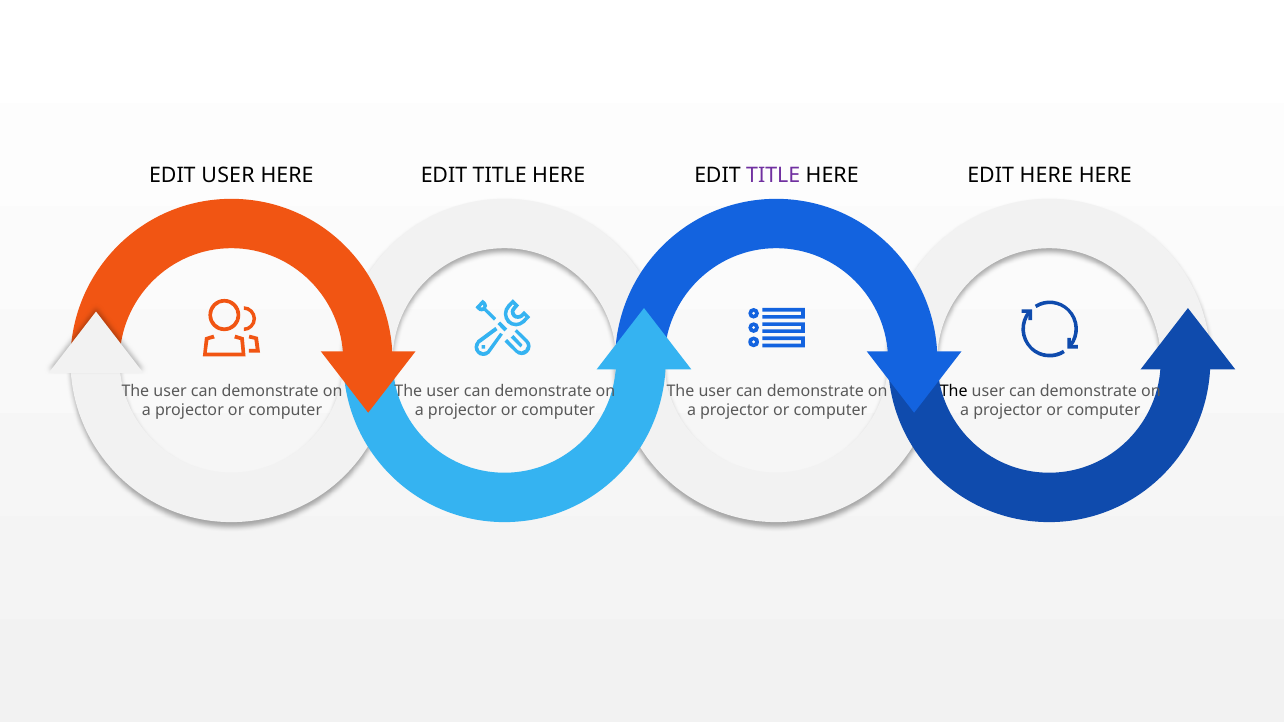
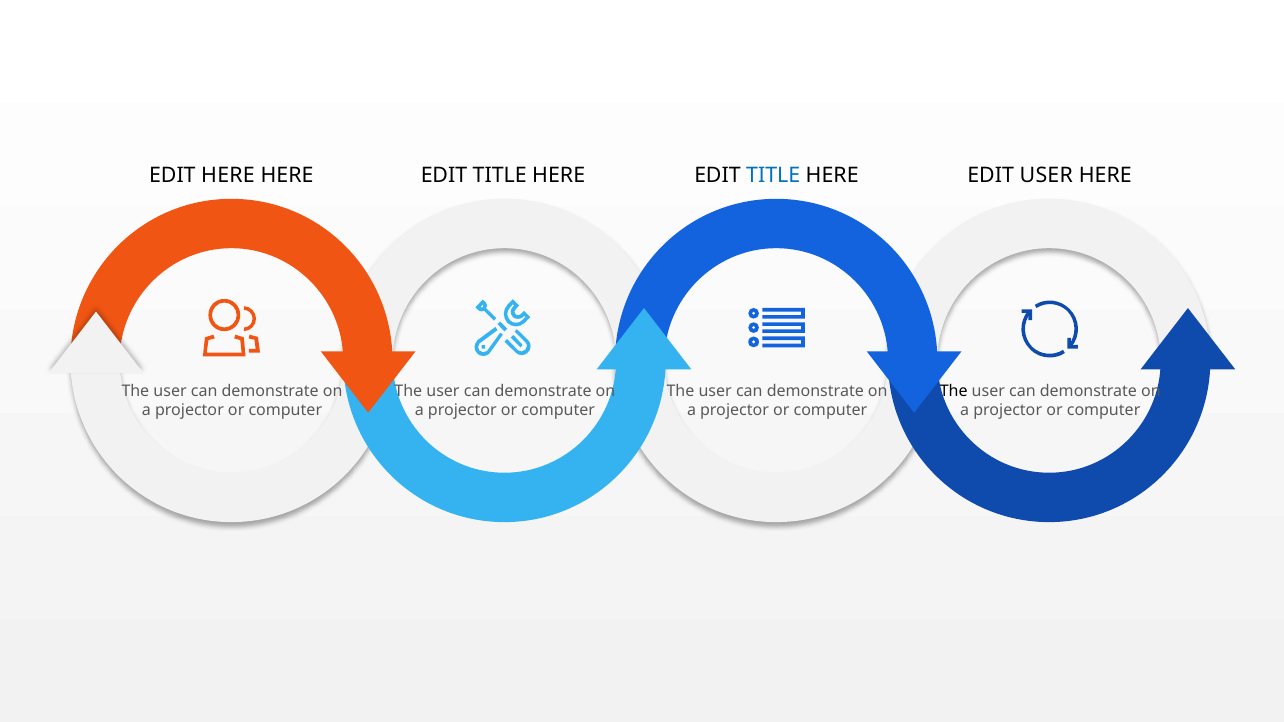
EDIT USER: USER -> HERE
TITLE at (773, 176) colour: purple -> blue
EDIT HERE: HERE -> USER
